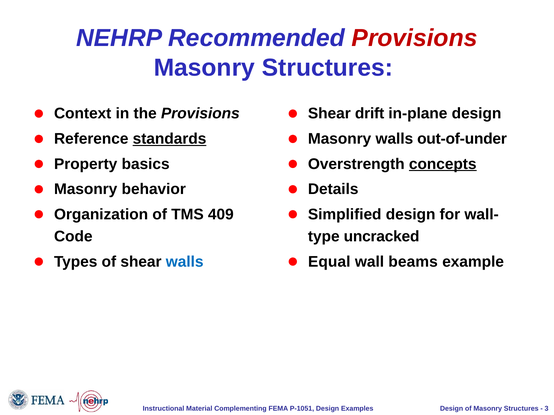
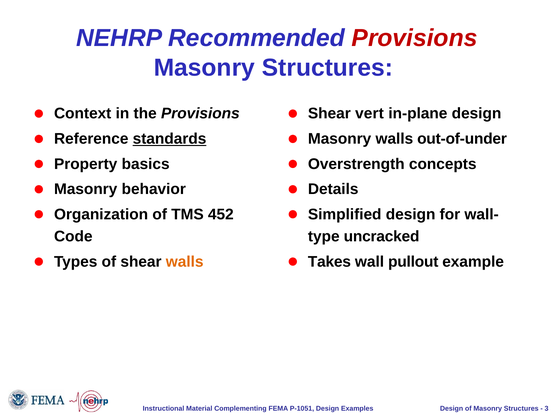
drift: drift -> vert
concepts underline: present -> none
409: 409 -> 452
walls at (185, 262) colour: blue -> orange
Equal: Equal -> Takes
beams: beams -> pullout
